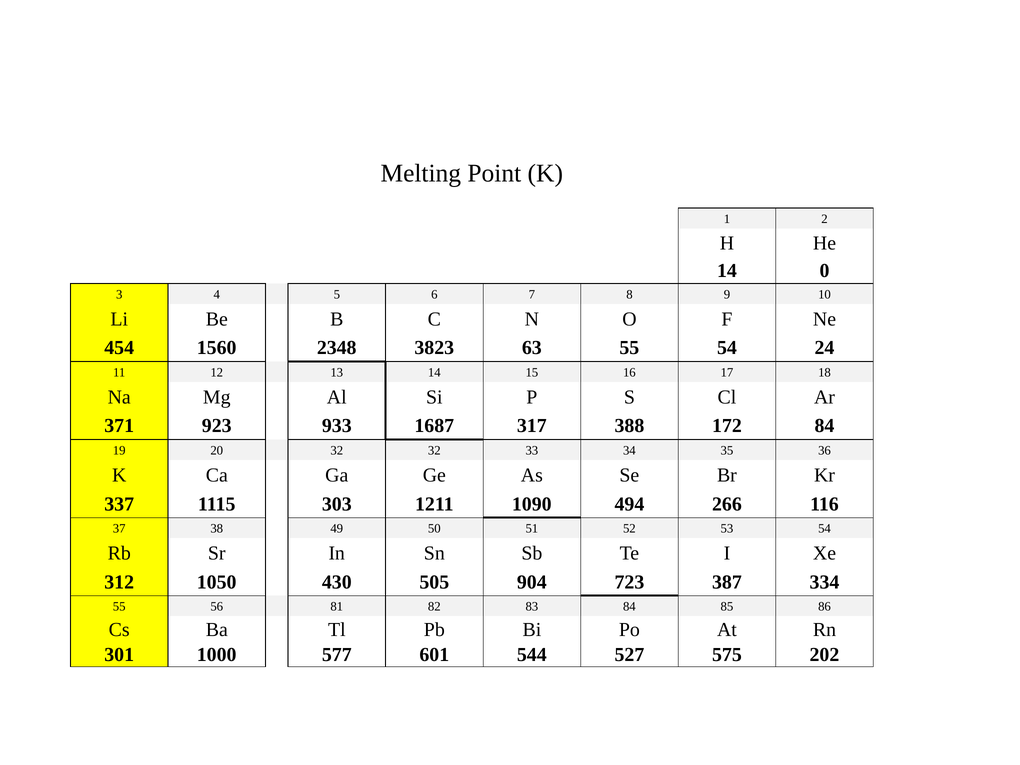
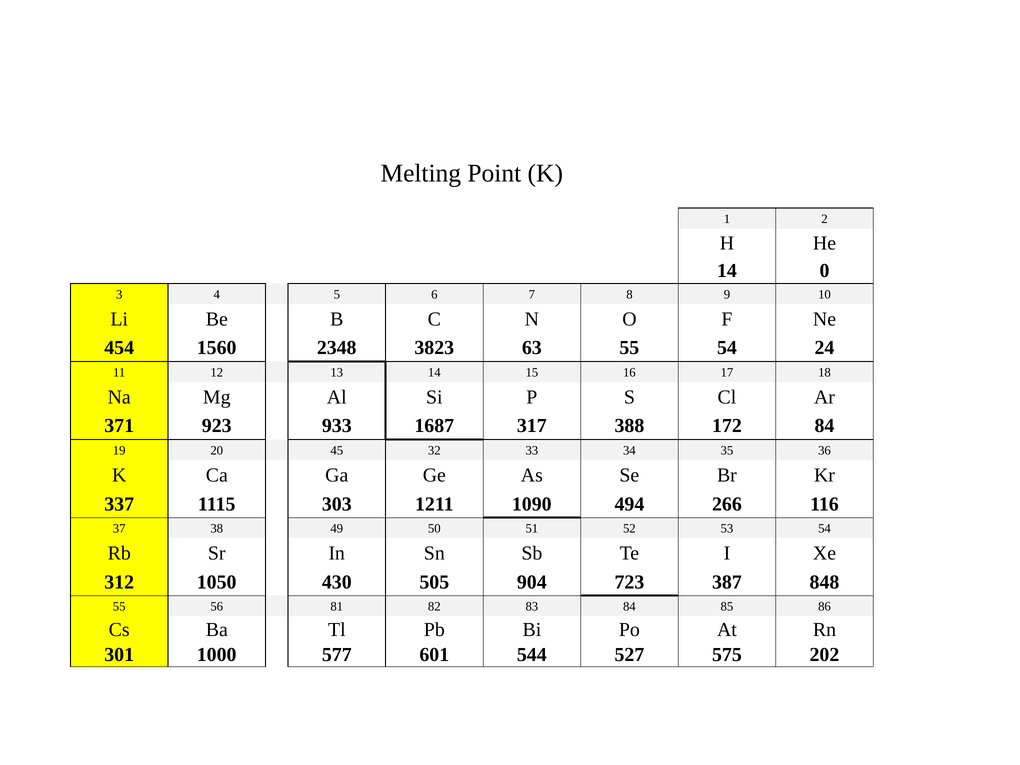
20 32: 32 -> 45
334: 334 -> 848
